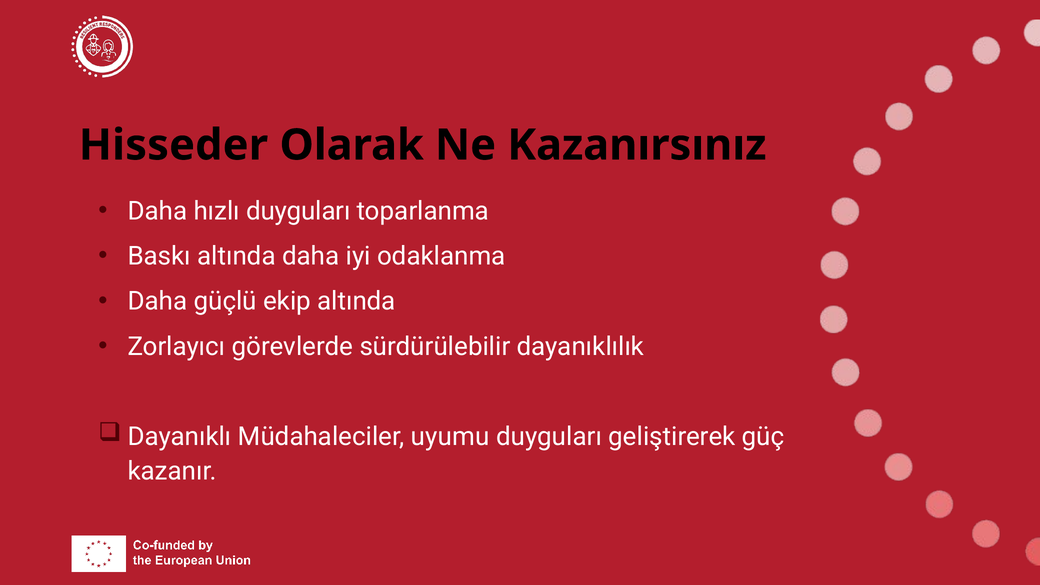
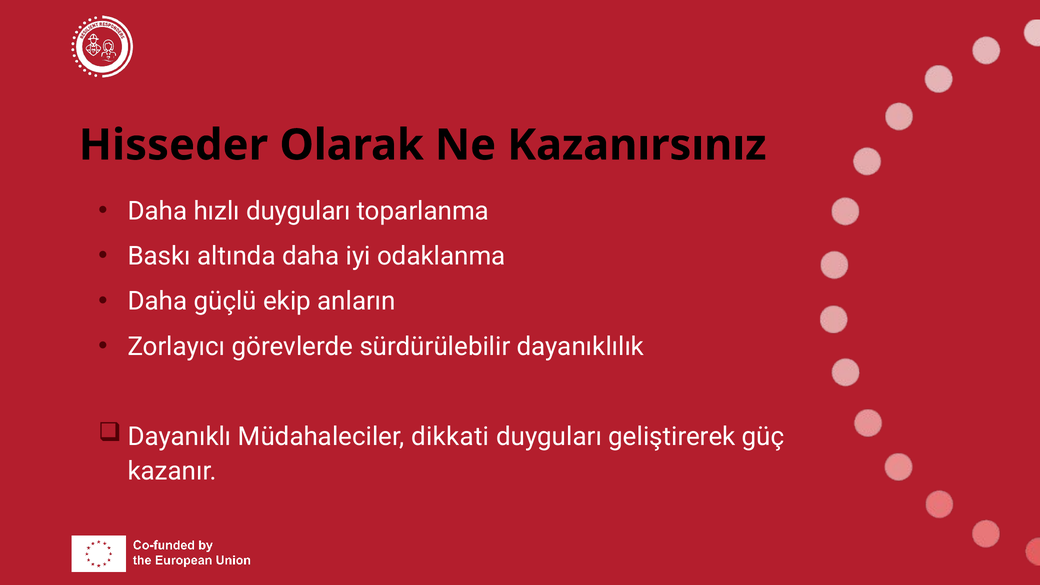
ekip altında: altında -> anların
uyumu: uyumu -> dikkati
